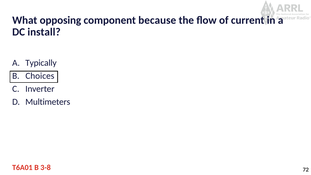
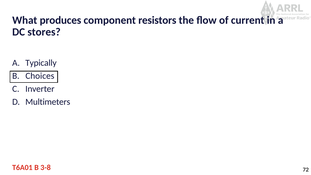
opposing: opposing -> produces
because: because -> resistors
install: install -> stores
